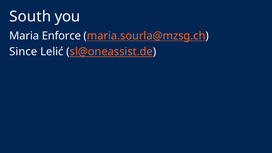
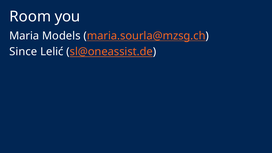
South: South -> Room
Enforce: Enforce -> Models
